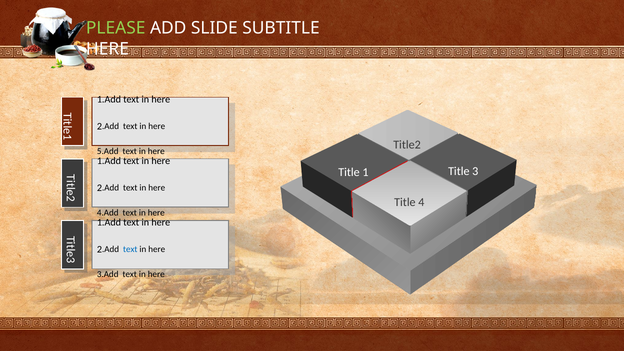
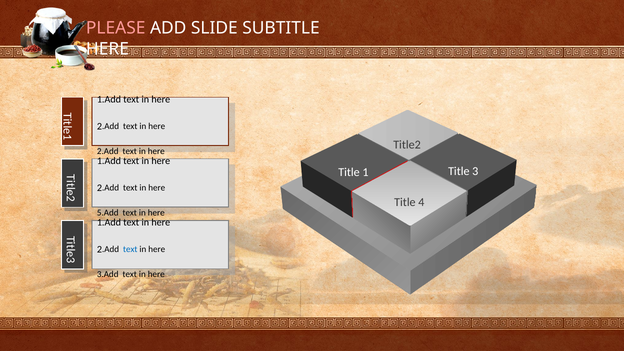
PLEASE colour: light green -> pink
5.Add at (108, 151): 5.Add -> 2.Add
4.Add: 4.Add -> 5.Add
